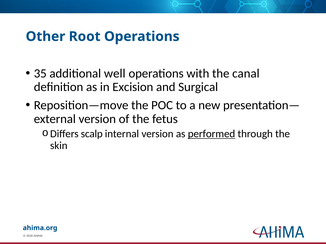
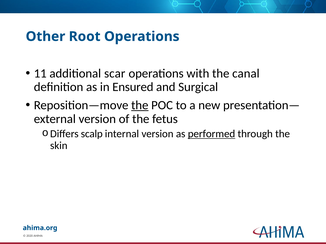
35: 35 -> 11
well: well -> scar
Excision: Excision -> Ensured
the at (140, 105) underline: none -> present
